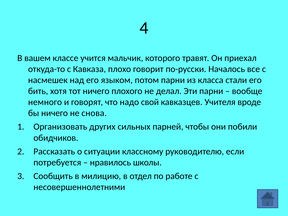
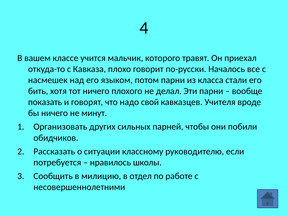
немного: немного -> показать
снова: снова -> минут
